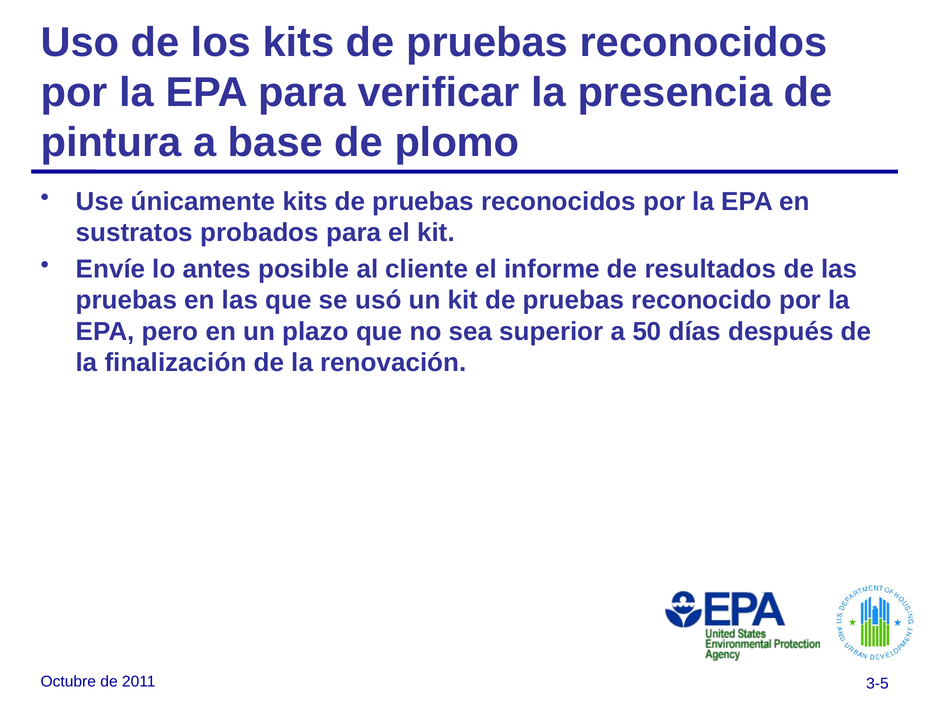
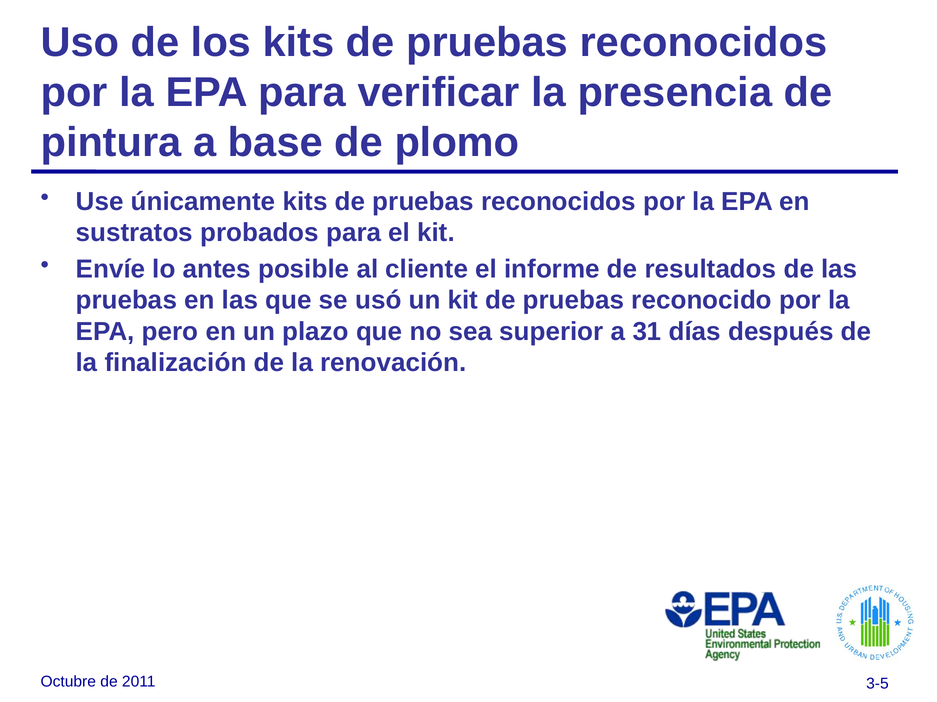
50: 50 -> 31
